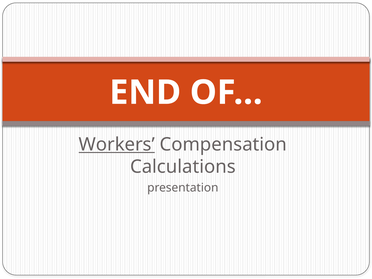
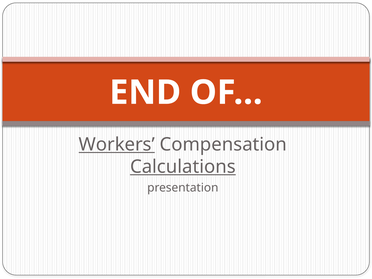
Calculations underline: none -> present
